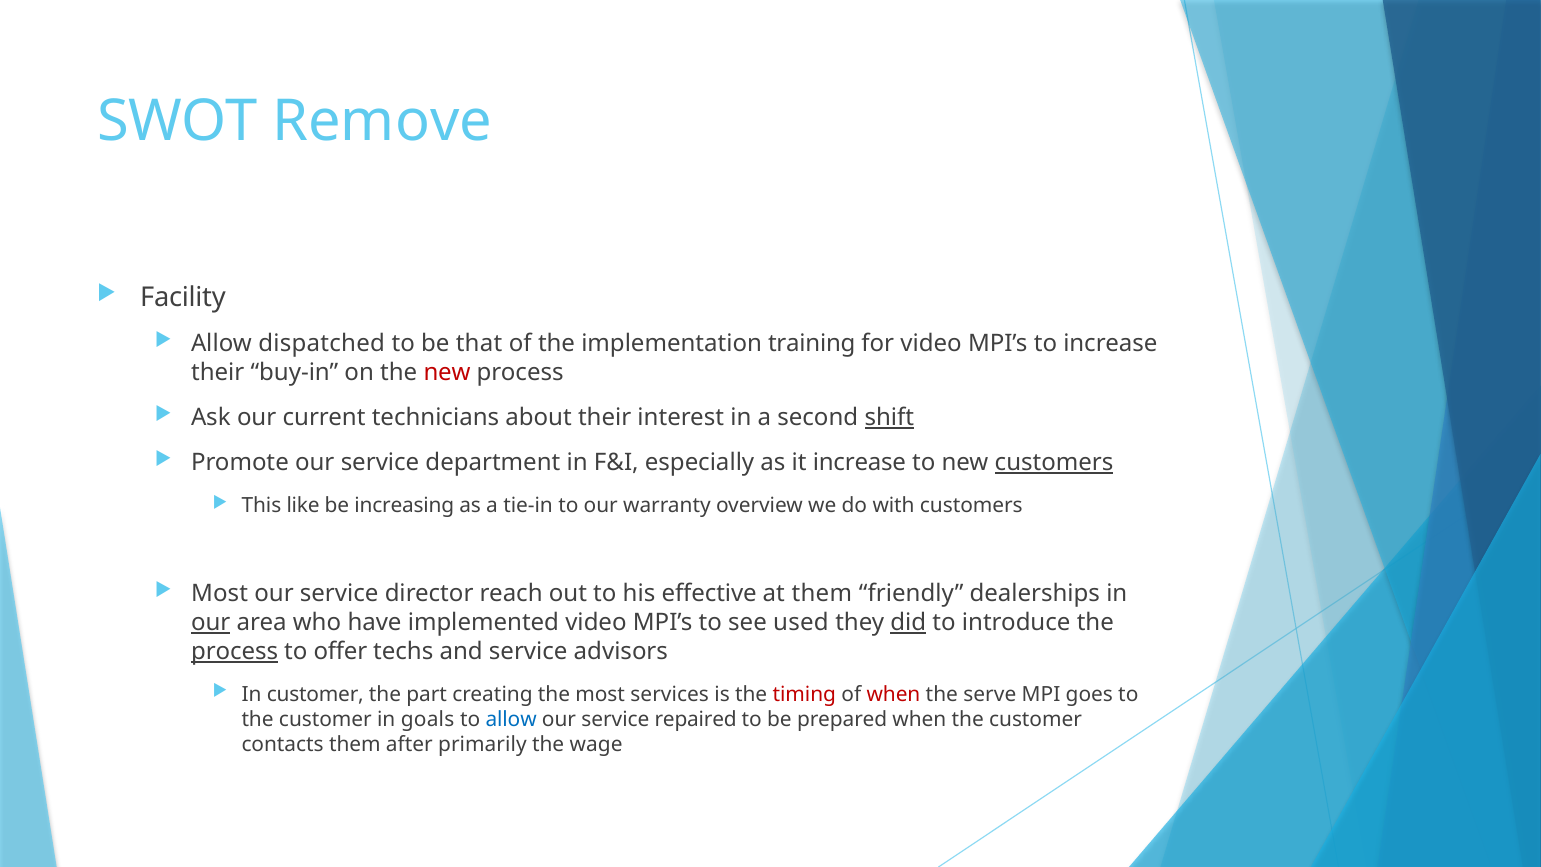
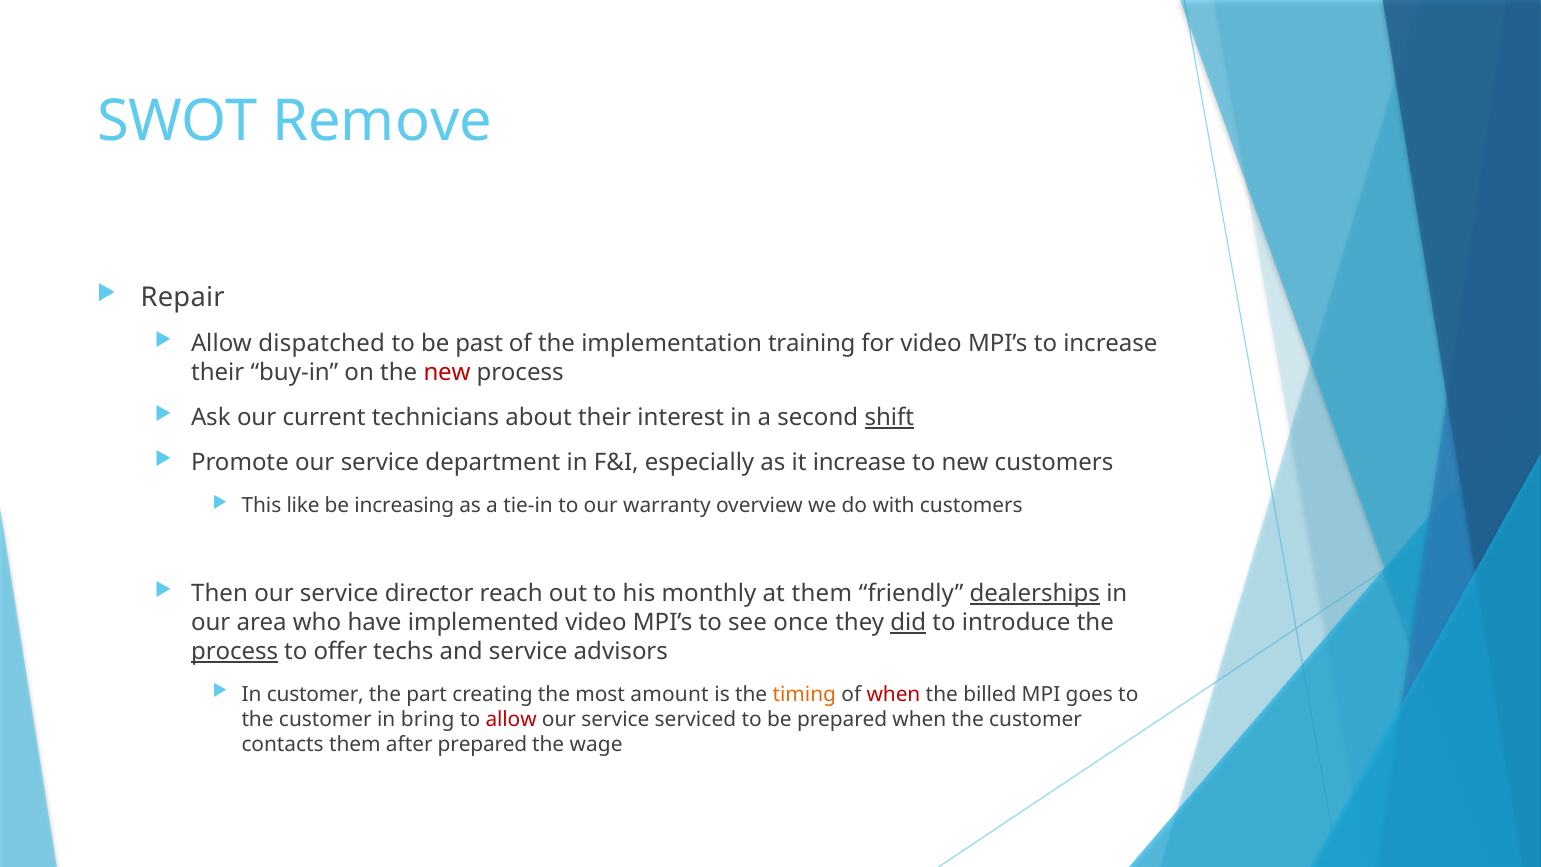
Facility: Facility -> Repair
that: that -> past
customers at (1054, 463) underline: present -> none
Most at (220, 594): Most -> Then
effective: effective -> monthly
dealerships underline: none -> present
our at (211, 623) underline: present -> none
used: used -> once
services: services -> amount
timing colour: red -> orange
serve: serve -> billed
goals: goals -> bring
allow at (511, 719) colour: blue -> red
repaired: repaired -> serviced
after primarily: primarily -> prepared
